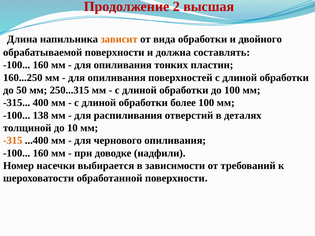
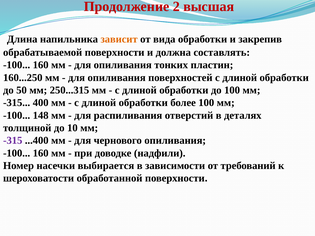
двойного: двойного -> закрепив
138: 138 -> 148
-315 at (13, 141) colour: orange -> purple
